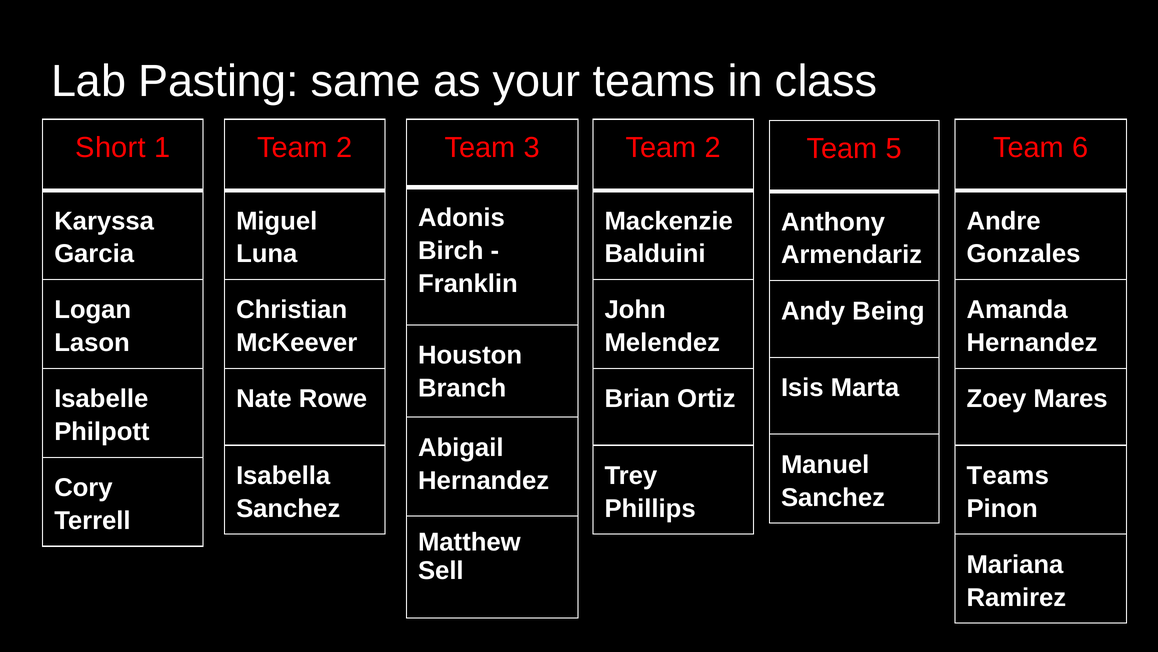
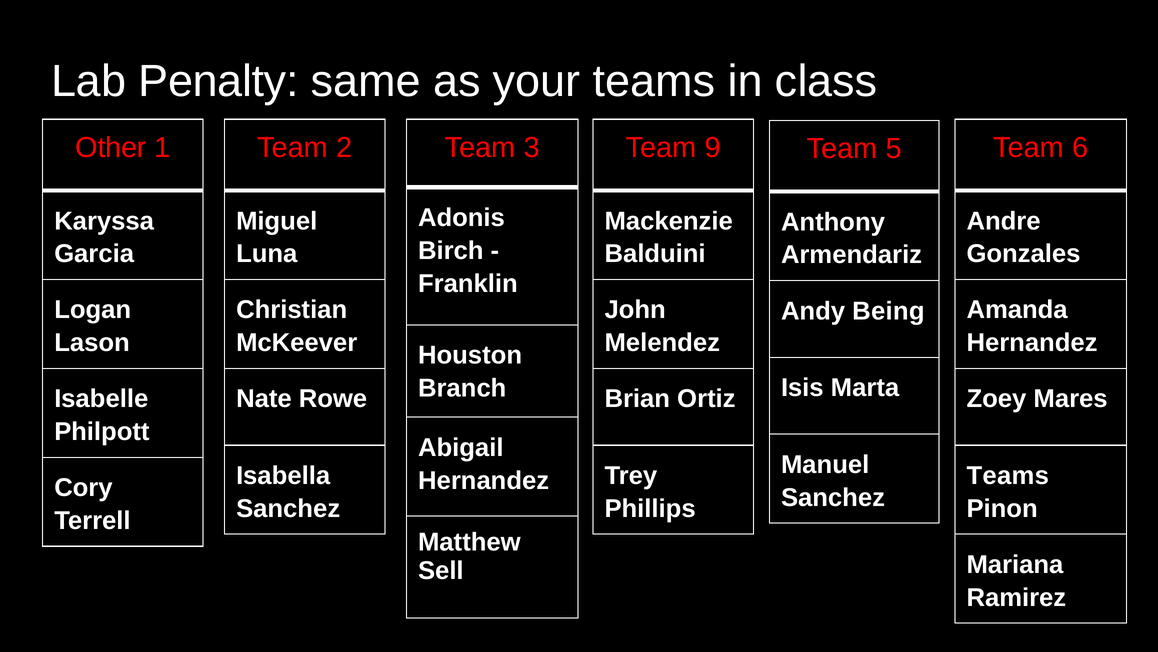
Pasting: Pasting -> Penalty
Short: Short -> Other
2 at (713, 147): 2 -> 9
